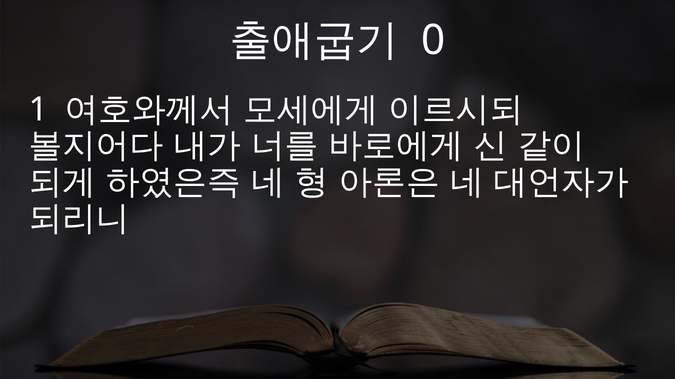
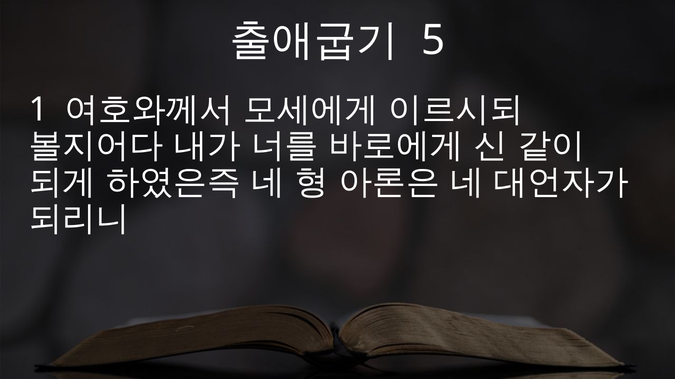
0: 0 -> 5
